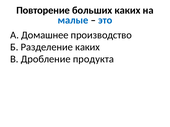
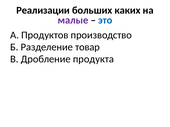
Повторение: Повторение -> Реализации
малые colour: blue -> purple
Домашнее: Домашнее -> Продуктов
Разделение каких: каких -> товар
